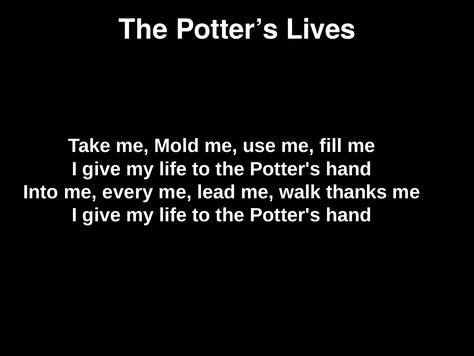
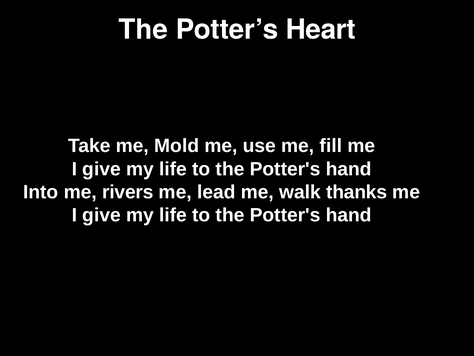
Lives: Lives -> Heart
every: every -> rivers
